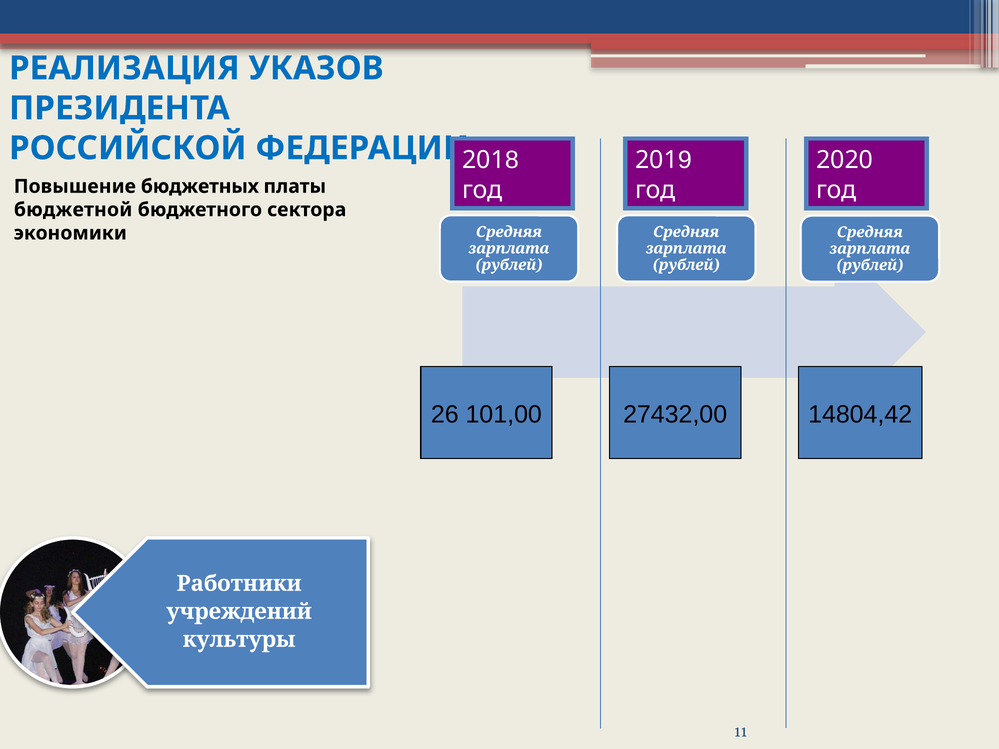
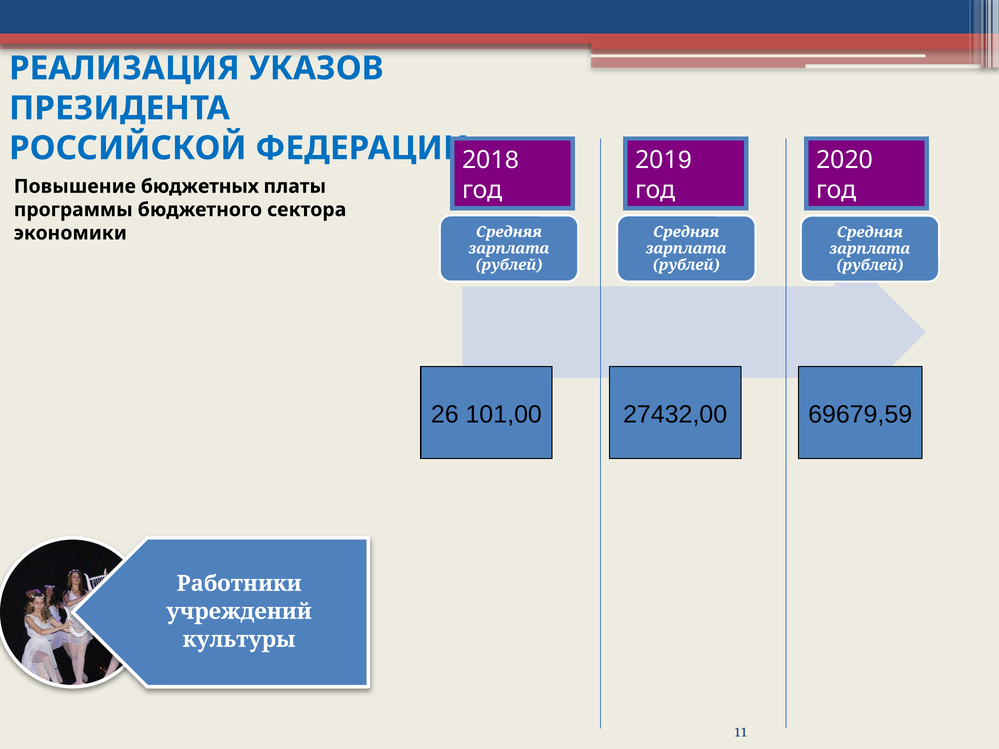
бюджетной: бюджетной -> программы
14804,42: 14804,42 -> 69679,59
